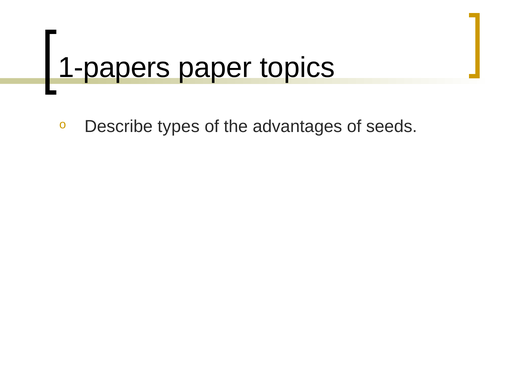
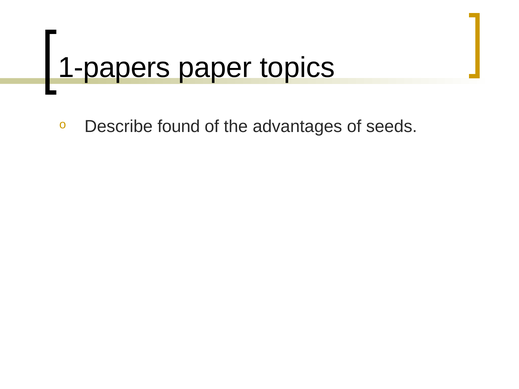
types: types -> found
